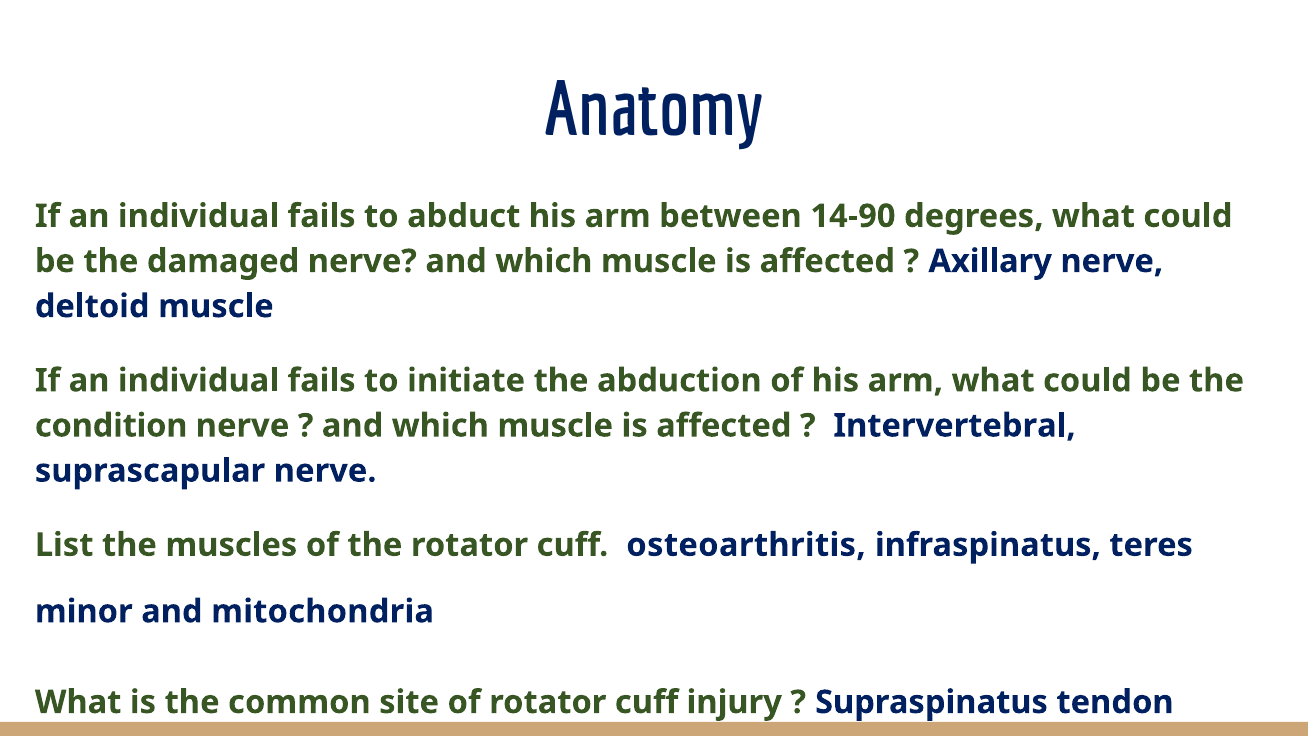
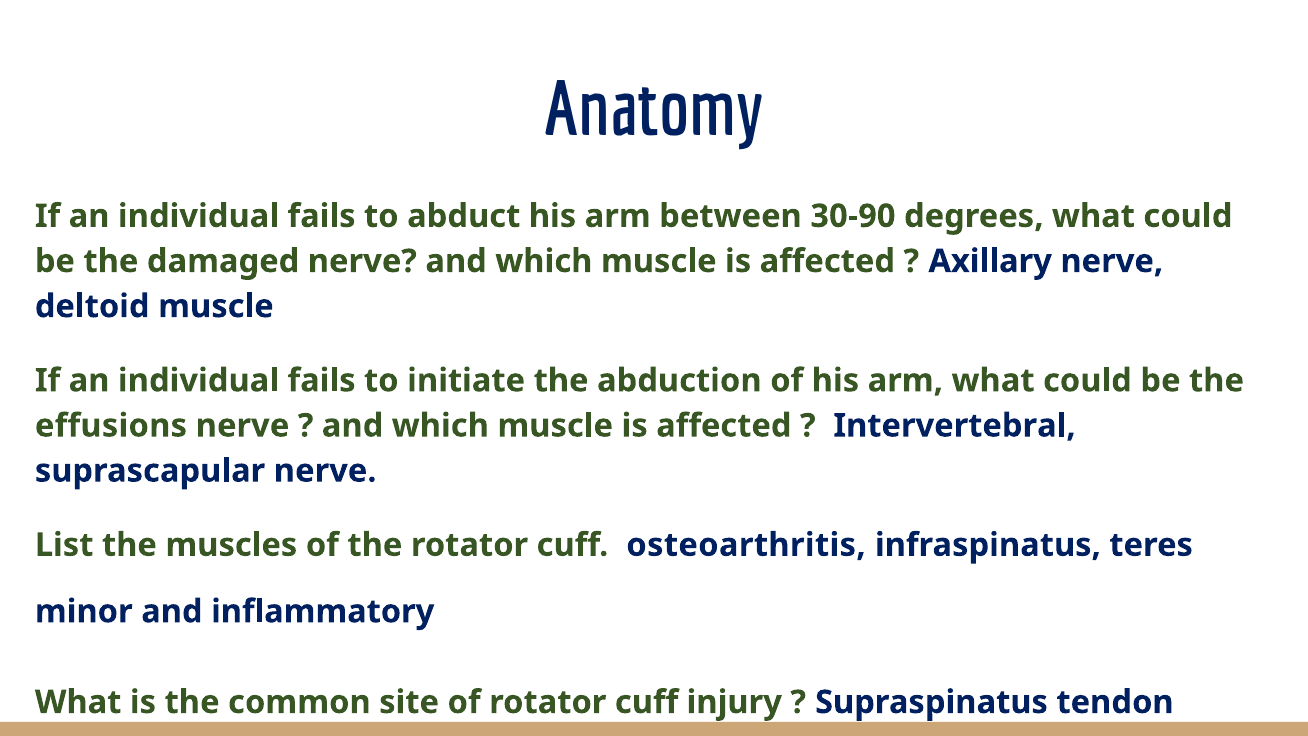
14-90: 14-90 -> 30-90
condition: condition -> effusions
mitochondria: mitochondria -> inflammatory
